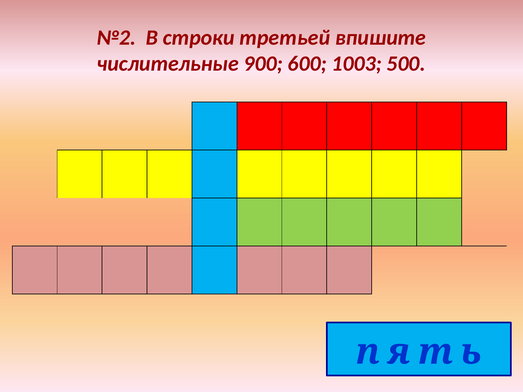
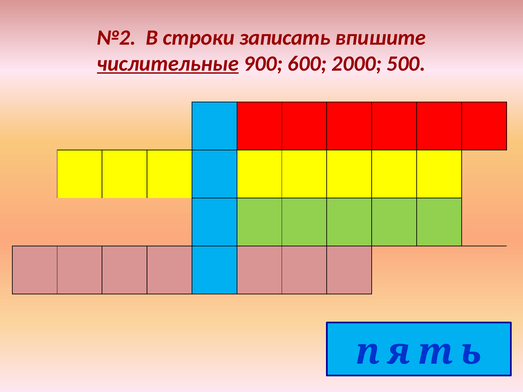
третьей: третьей -> записать
числительные underline: none -> present
1003: 1003 -> 2000
